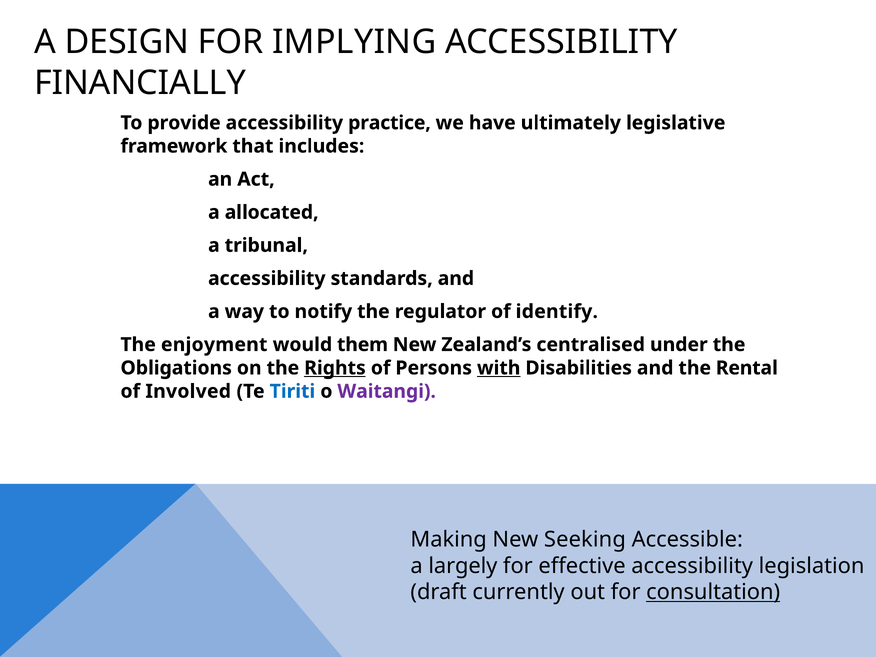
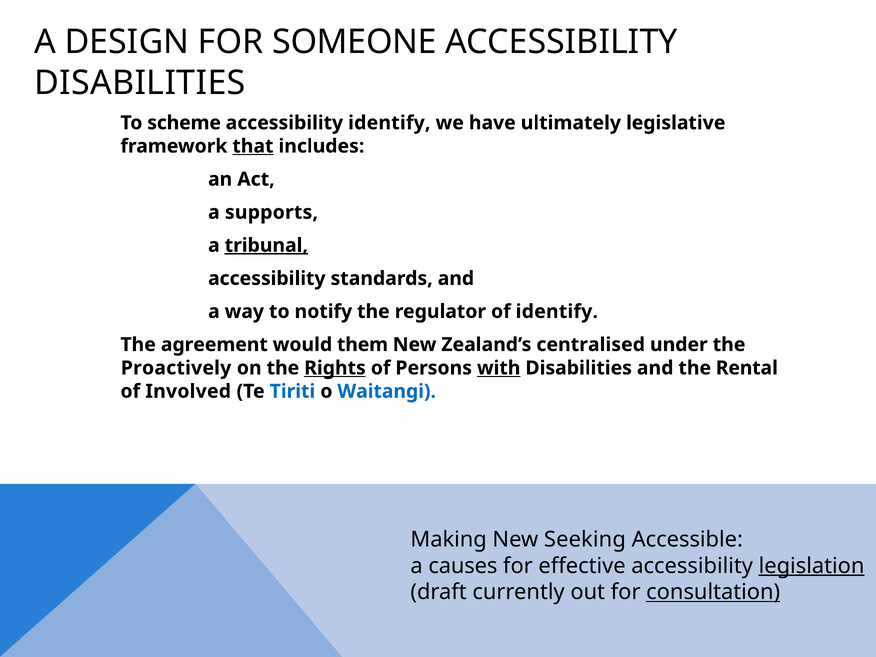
IMPLYING: IMPLYING -> SOMEONE
FINANCIALLY at (140, 83): FINANCIALLY -> DISABILITIES
provide: provide -> scheme
accessibility practice: practice -> identify
that underline: none -> present
allocated: allocated -> supports
tribunal underline: none -> present
enjoyment: enjoyment -> agreement
Obligations: Obligations -> Proactively
Waitangi colour: purple -> blue
largely: largely -> causes
legislation underline: none -> present
